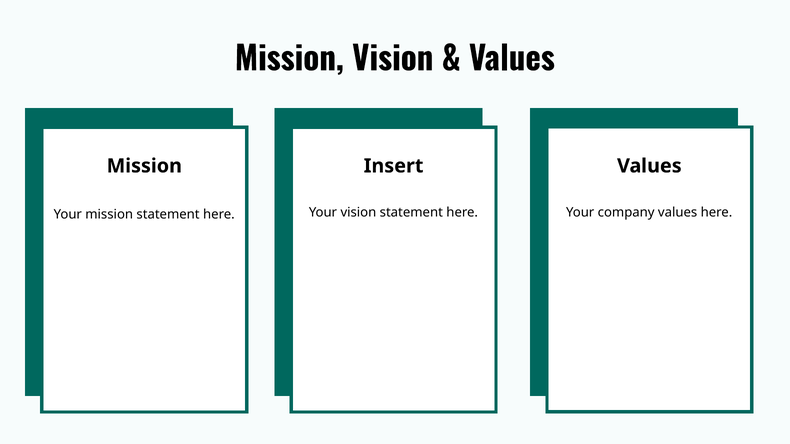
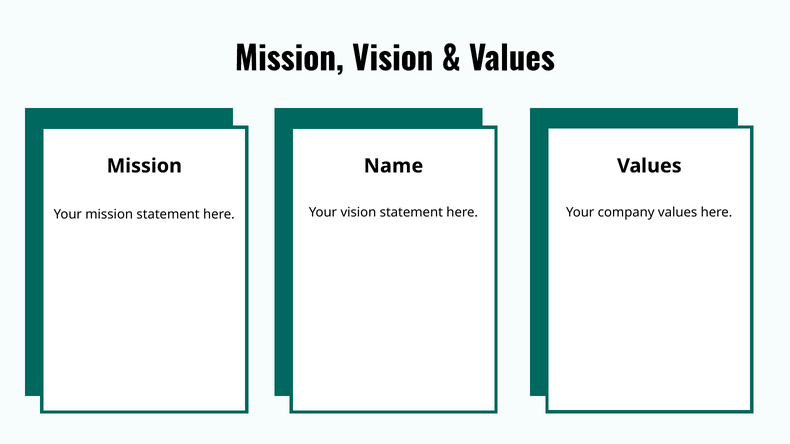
Insert: Insert -> Name
